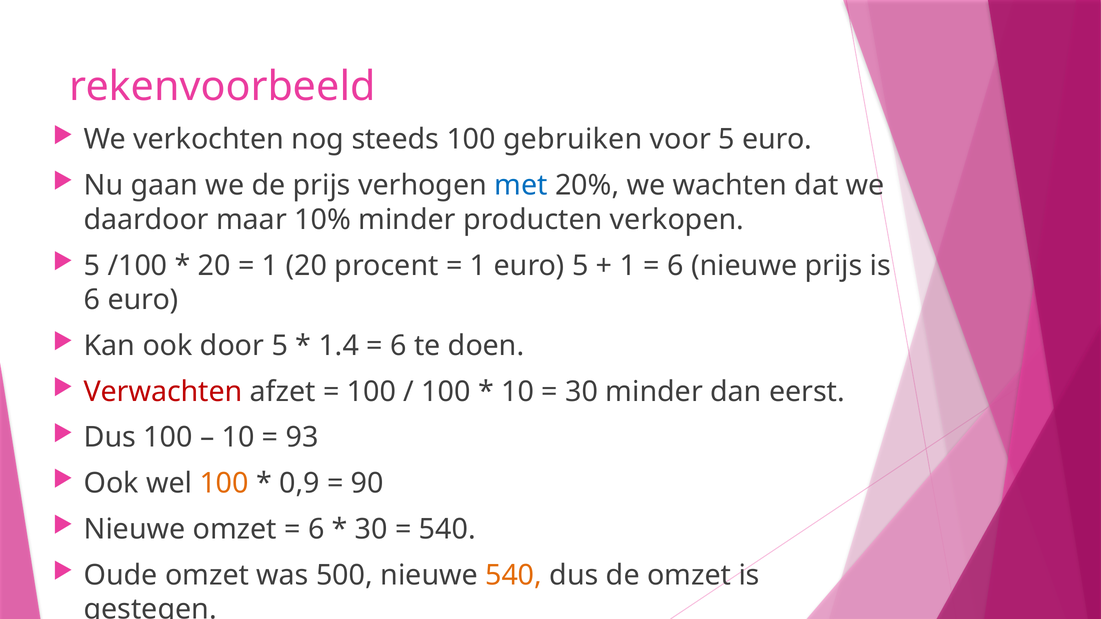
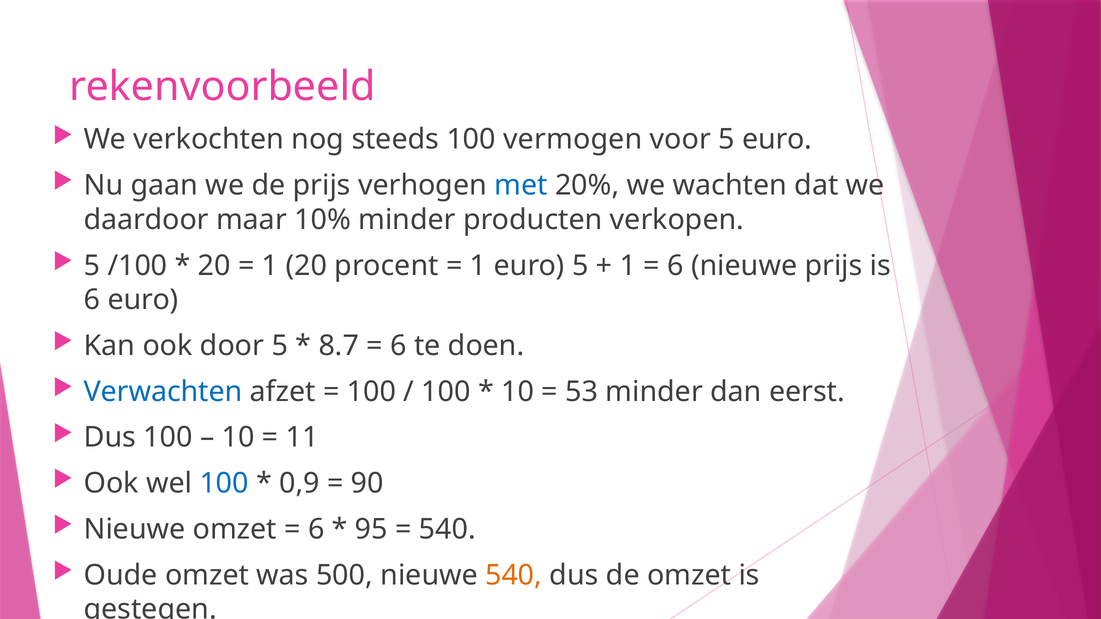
gebruiken: gebruiken -> vermogen
1.4: 1.4 -> 8.7
Verwachten colour: red -> blue
30 at (582, 392): 30 -> 53
93: 93 -> 11
100 at (224, 484) colour: orange -> blue
30 at (371, 529): 30 -> 95
